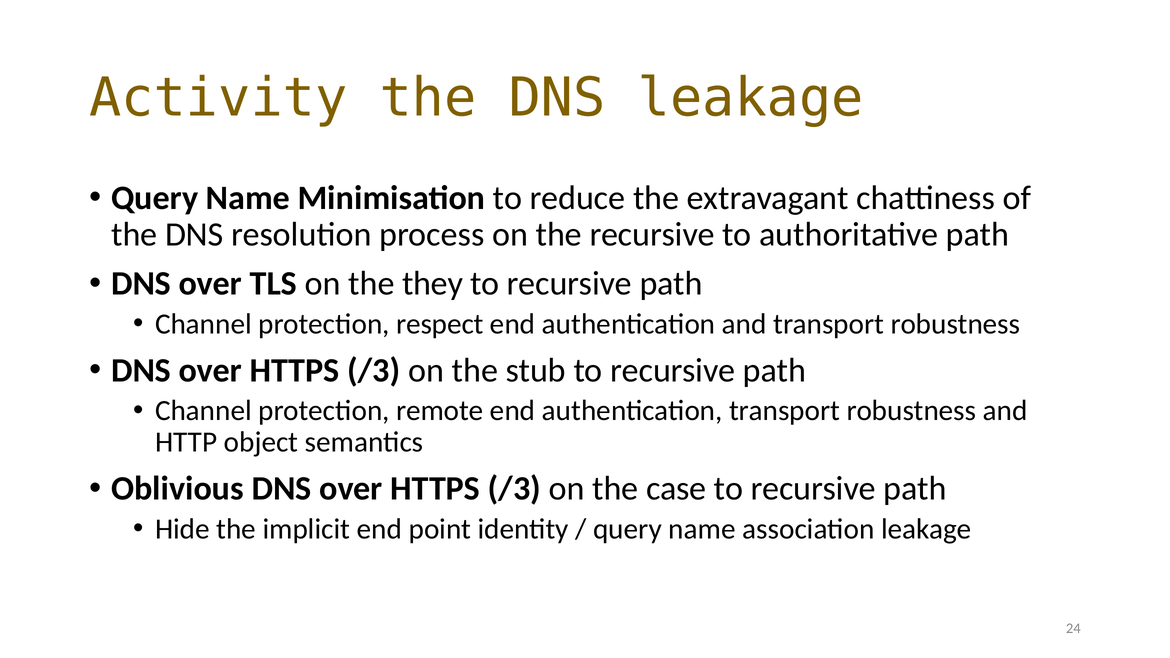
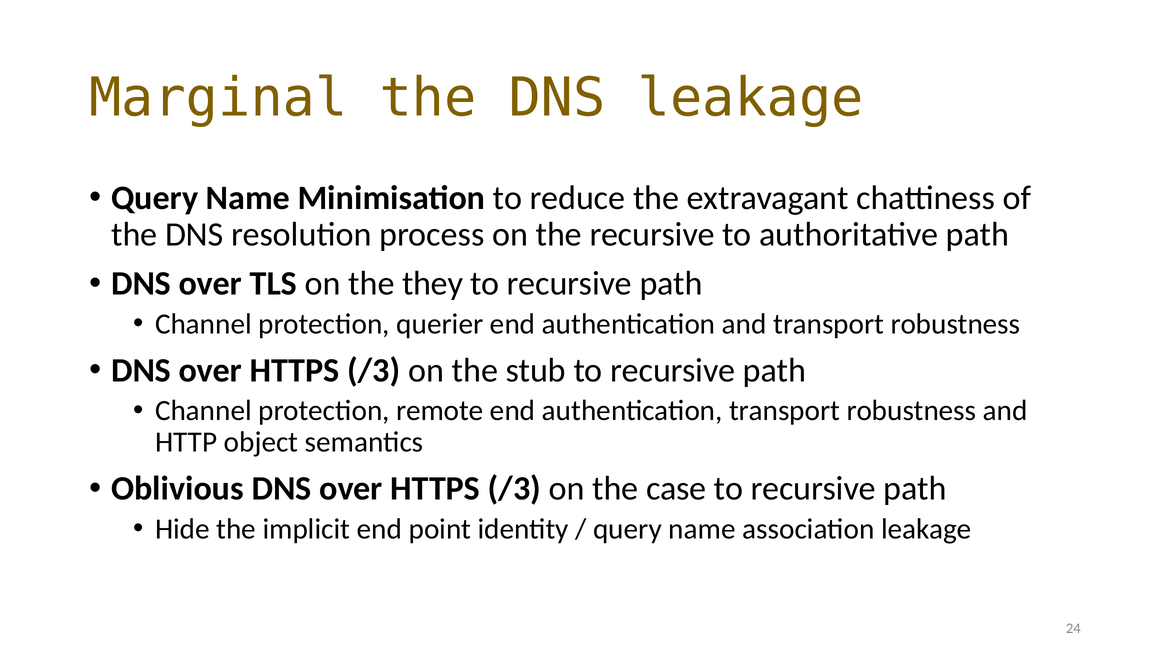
Activity: Activity -> Marginal
respect: respect -> querier
